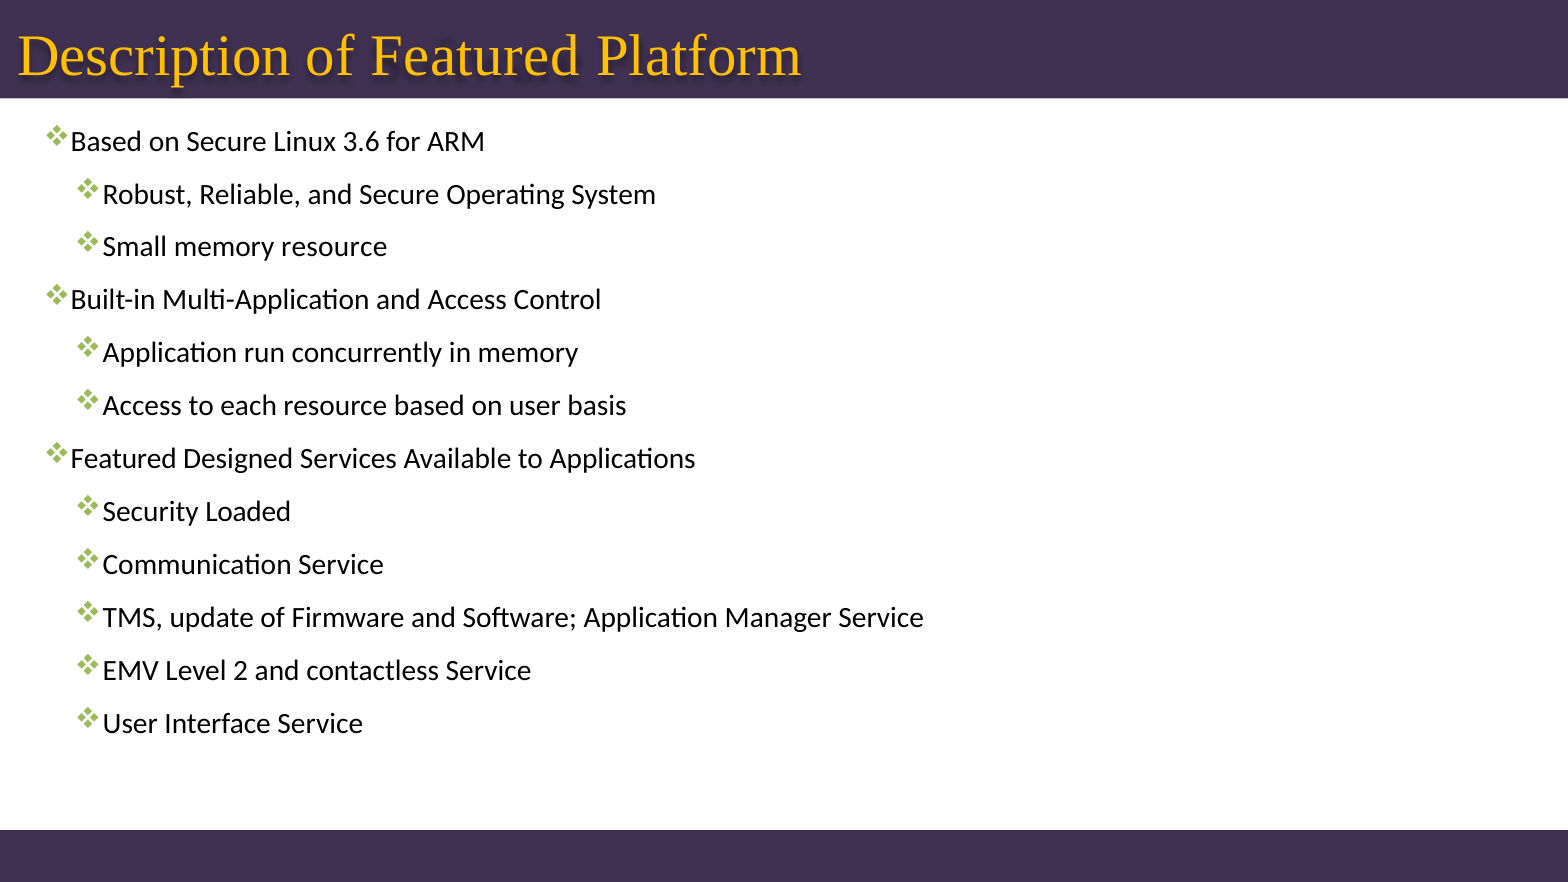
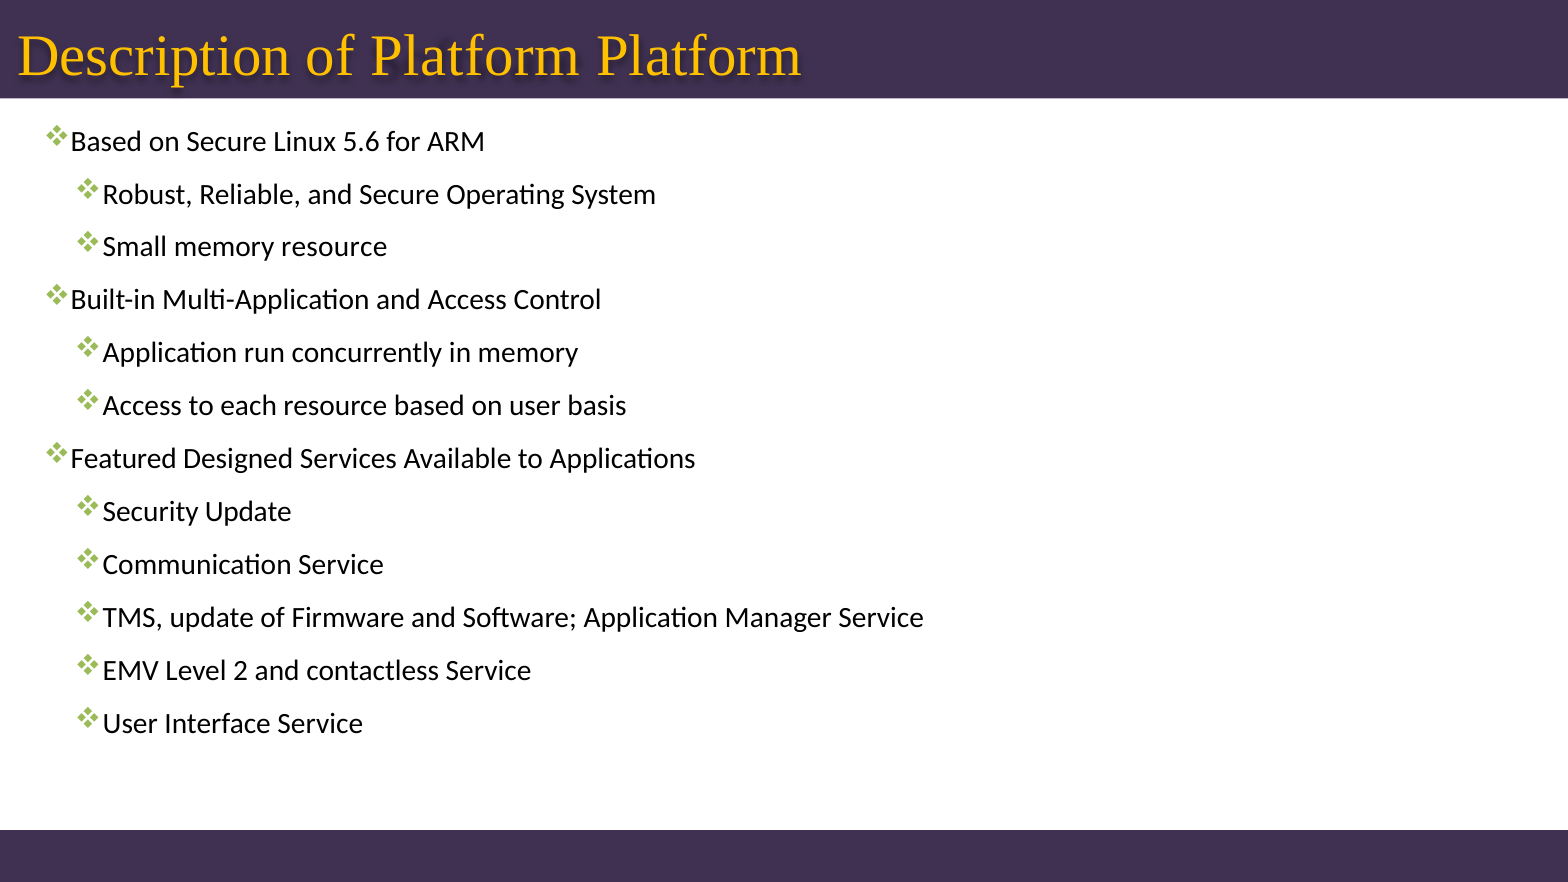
of Featured: Featured -> Platform
3.6: 3.6 -> 5.6
Security Loaded: Loaded -> Update
